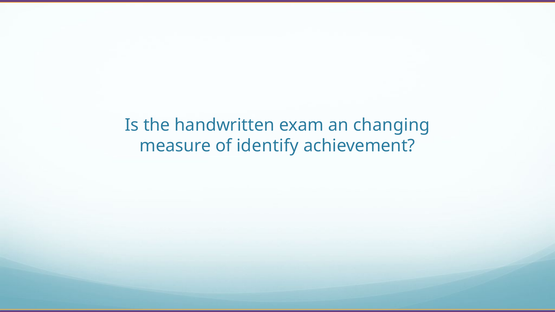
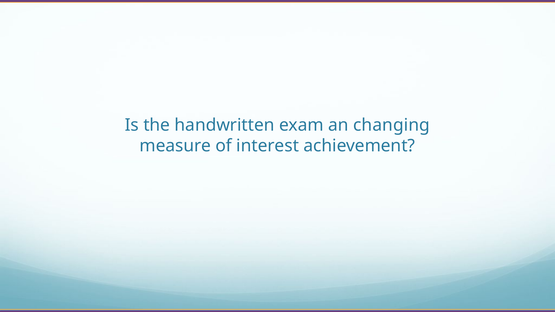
identify: identify -> interest
